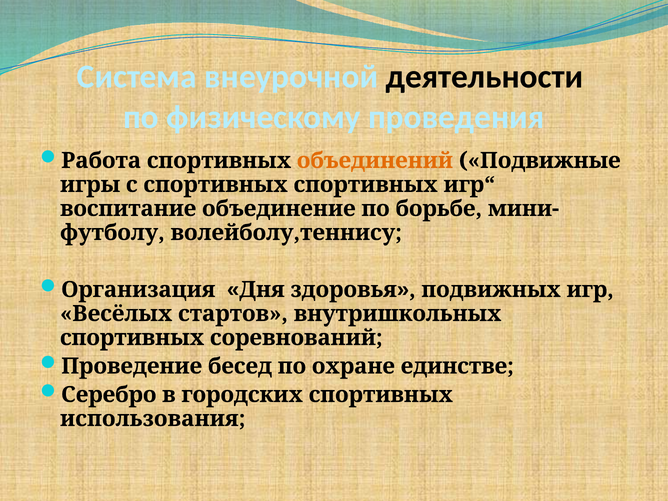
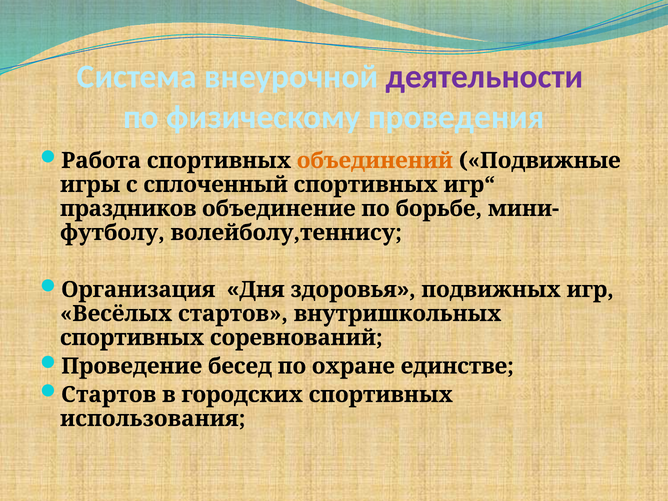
деятельности colour: black -> purple
с спортивных: спортивных -> сплоченный
воспитание: воспитание -> праздников
Серебро at (109, 395): Серебро -> Стартов
